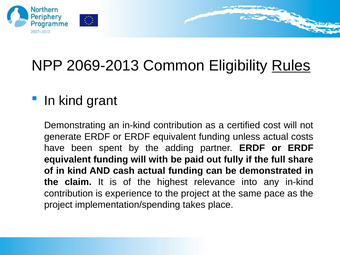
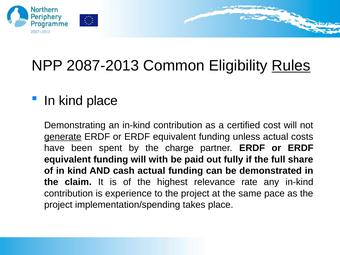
2069-2013: 2069-2013 -> 2087-2013
kind grant: grant -> place
generate underline: none -> present
adding: adding -> charge
into: into -> rate
